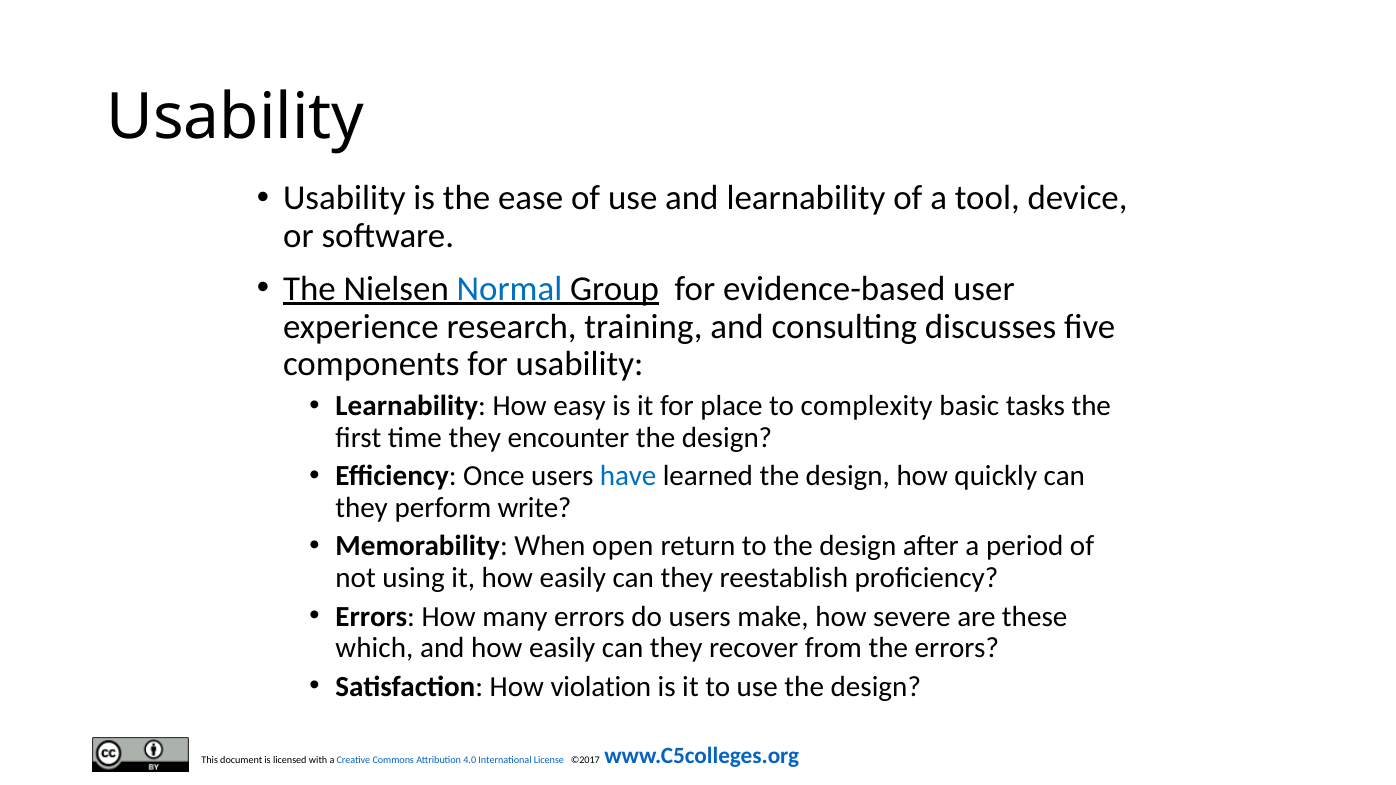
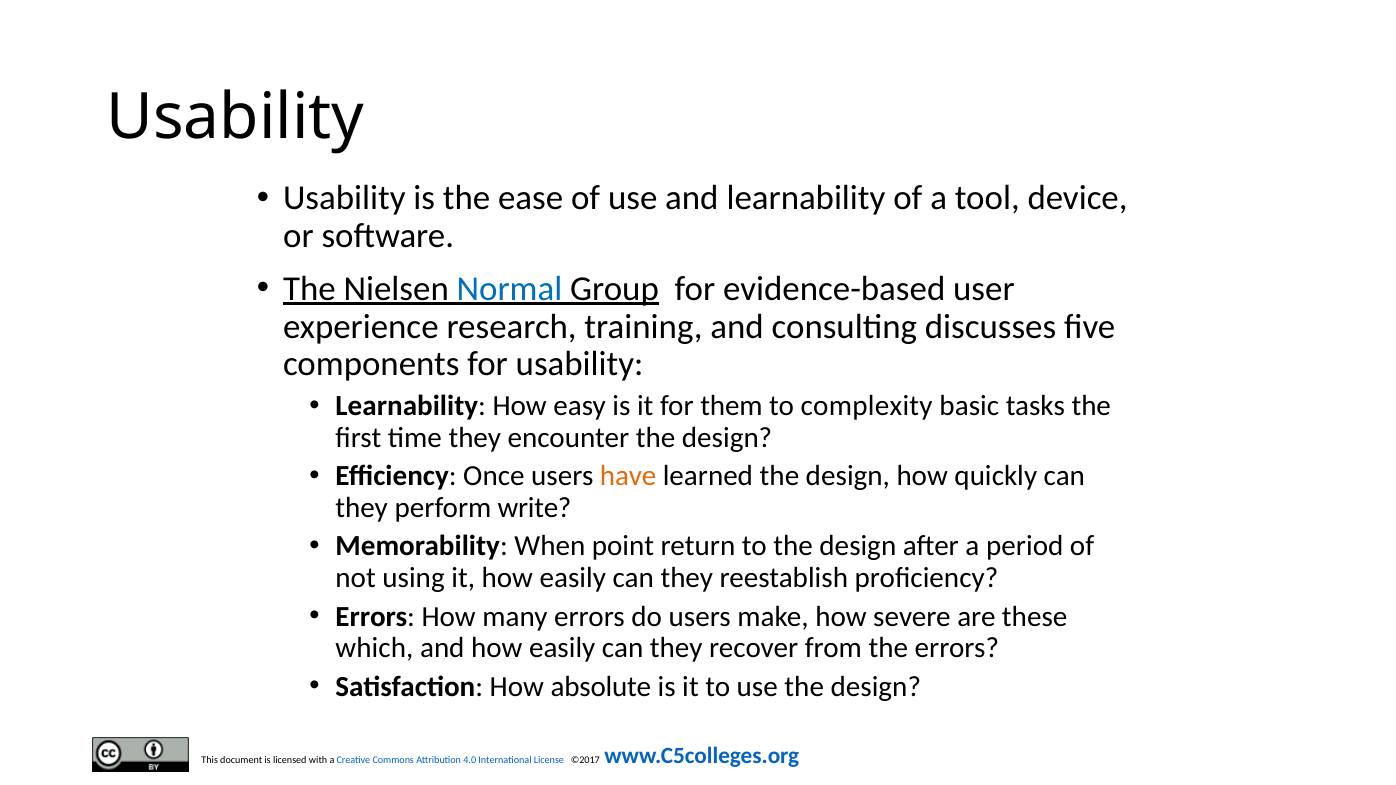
place: place -> them
have colour: blue -> orange
open: open -> point
violation: violation -> absolute
